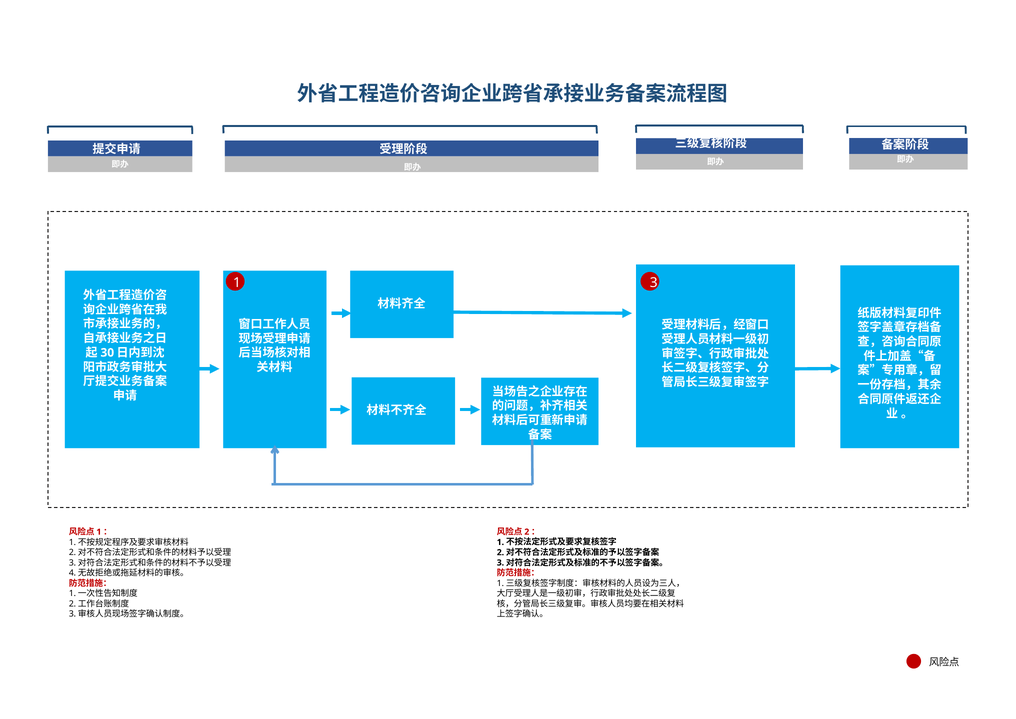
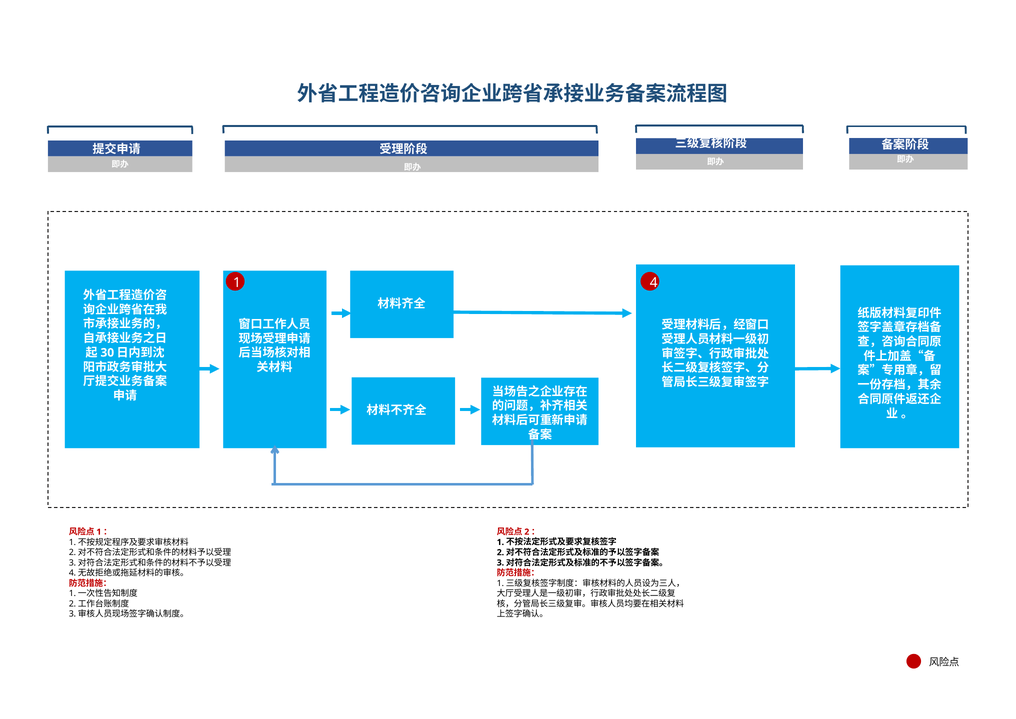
1 3: 3 -> 4
